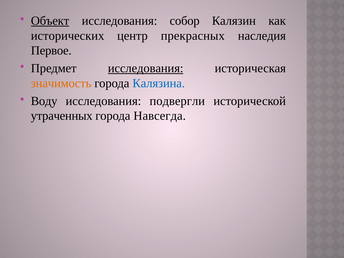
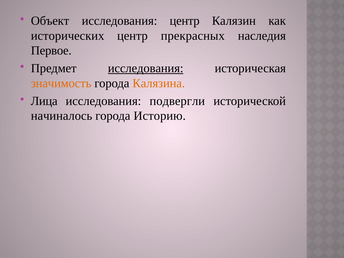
Объект underline: present -> none
исследования собор: собор -> центр
Калязина colour: blue -> orange
Воду: Воду -> Лица
утраченных: утраченных -> начиналось
Навсегда: Навсегда -> Историю
